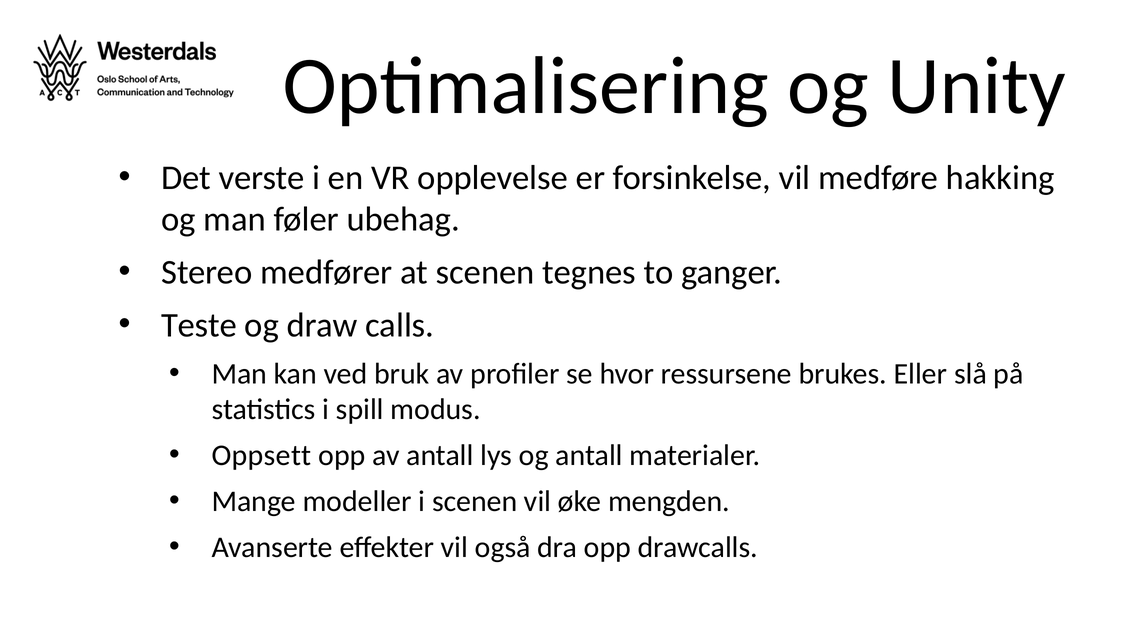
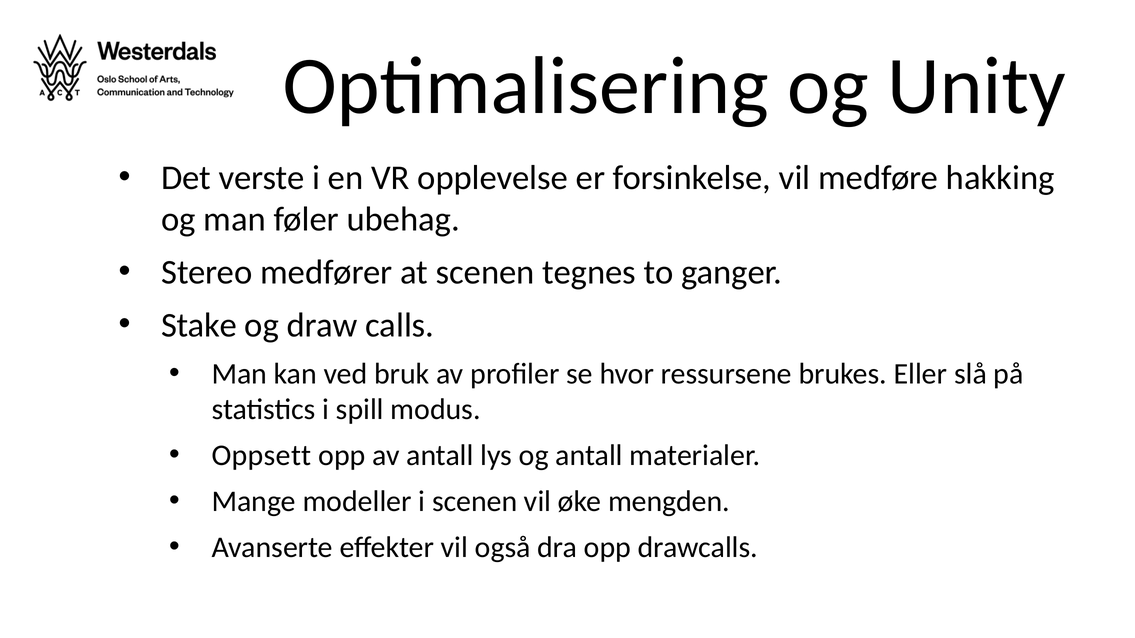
Teste: Teste -> Stake
